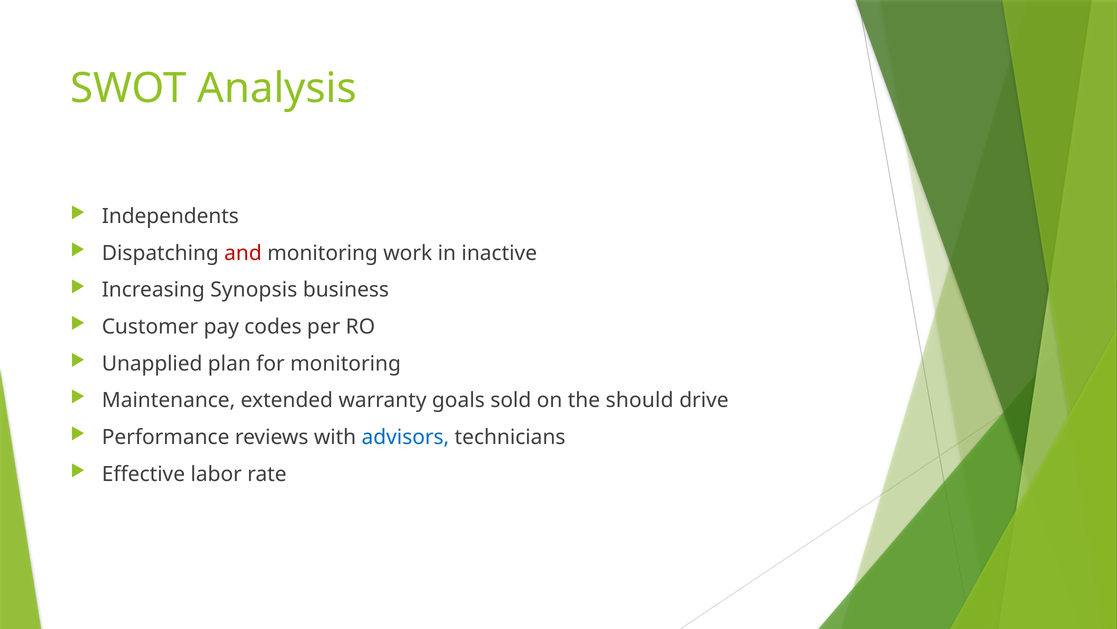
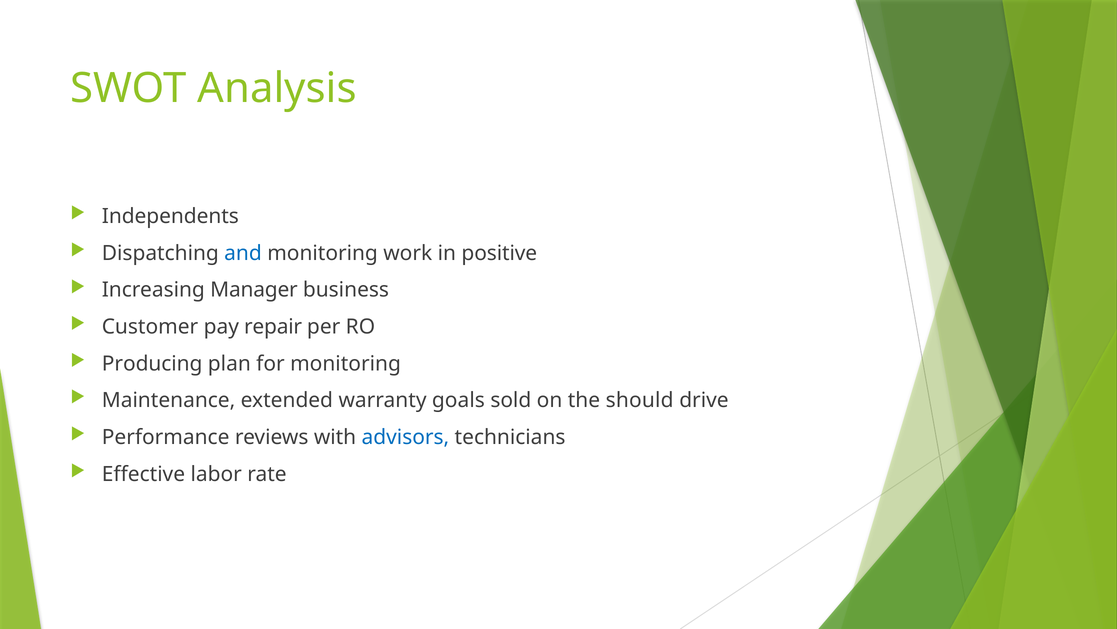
and colour: red -> blue
inactive: inactive -> positive
Synopsis: Synopsis -> Manager
codes: codes -> repair
Unapplied: Unapplied -> Producing
